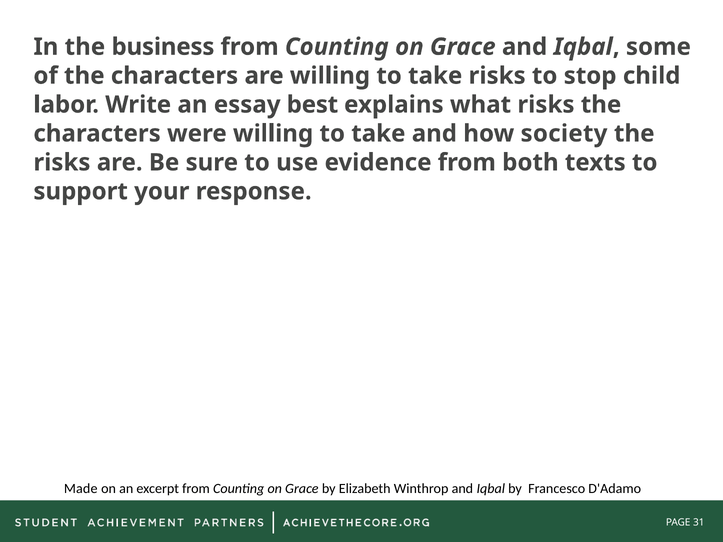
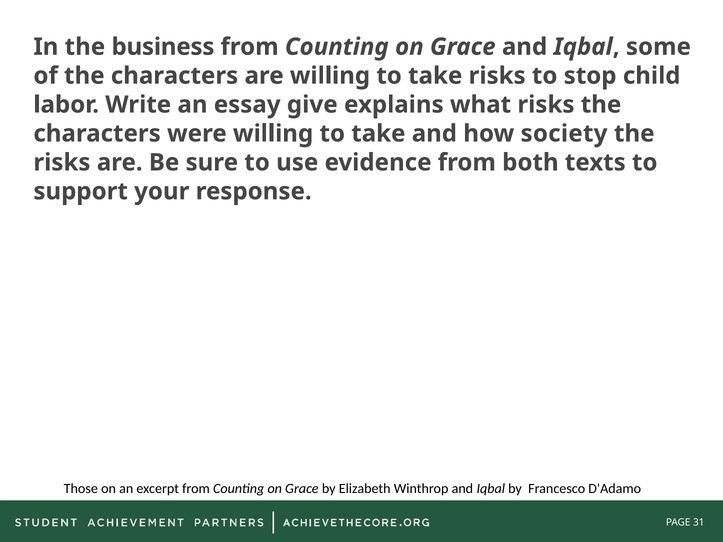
best: best -> give
Made: Made -> Those
